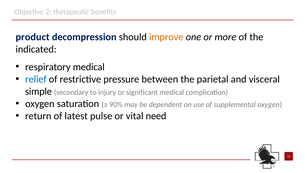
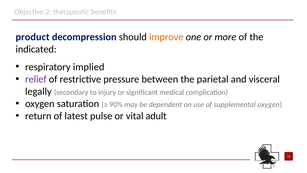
respiratory medical: medical -> implied
relief colour: blue -> purple
simple: simple -> legally
need: need -> adult
